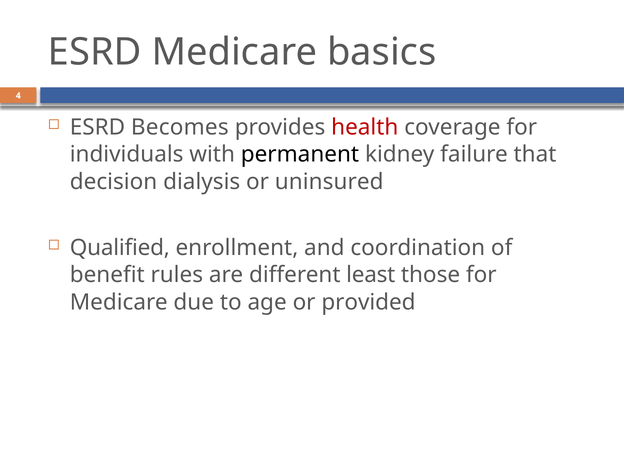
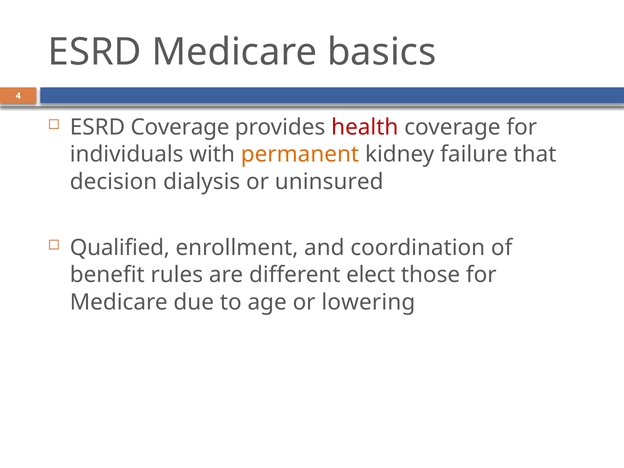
ESRD Becomes: Becomes -> Coverage
permanent colour: black -> orange
least: least -> elect
provided: provided -> lowering
